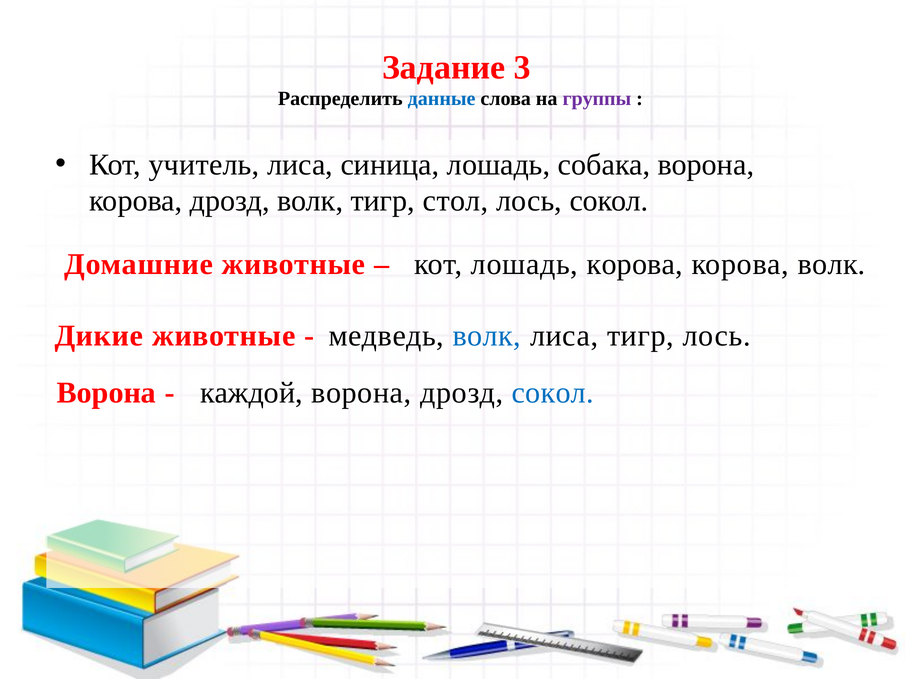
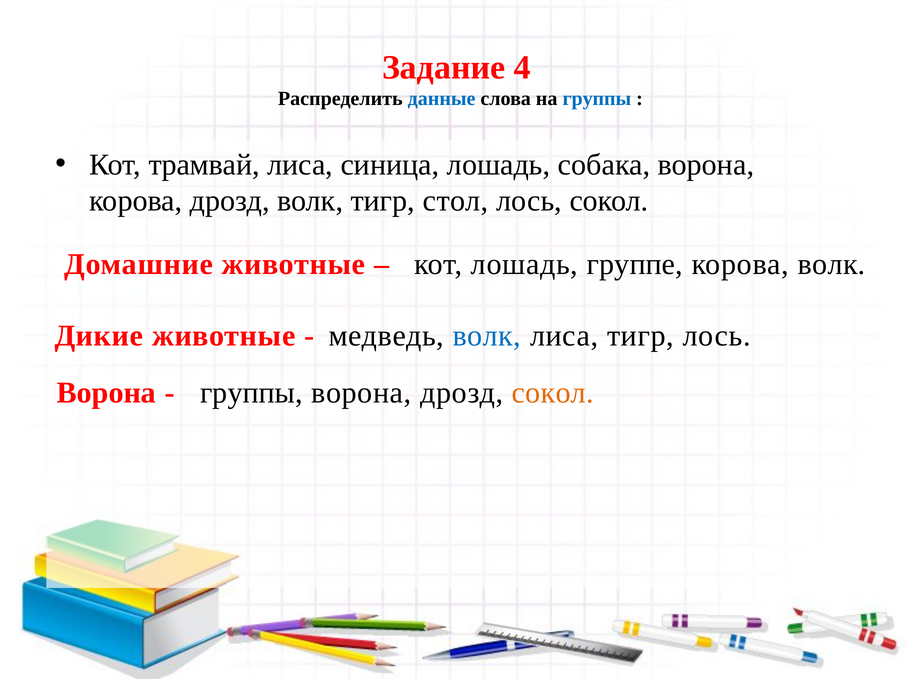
3: 3 -> 4
группы at (597, 99) colour: purple -> blue
учитель: учитель -> трамвай
лошадь корова: корова -> группе
каждой at (251, 393): каждой -> группы
сокол at (553, 393) colour: blue -> orange
